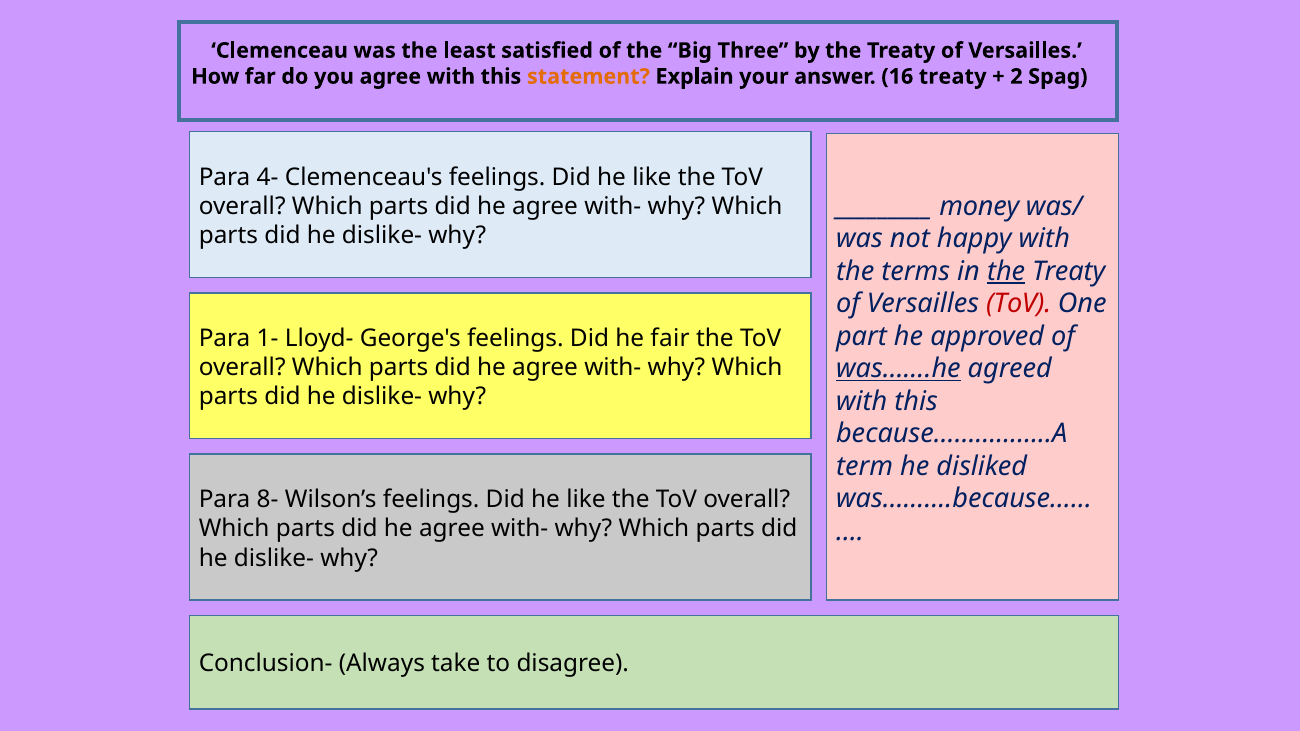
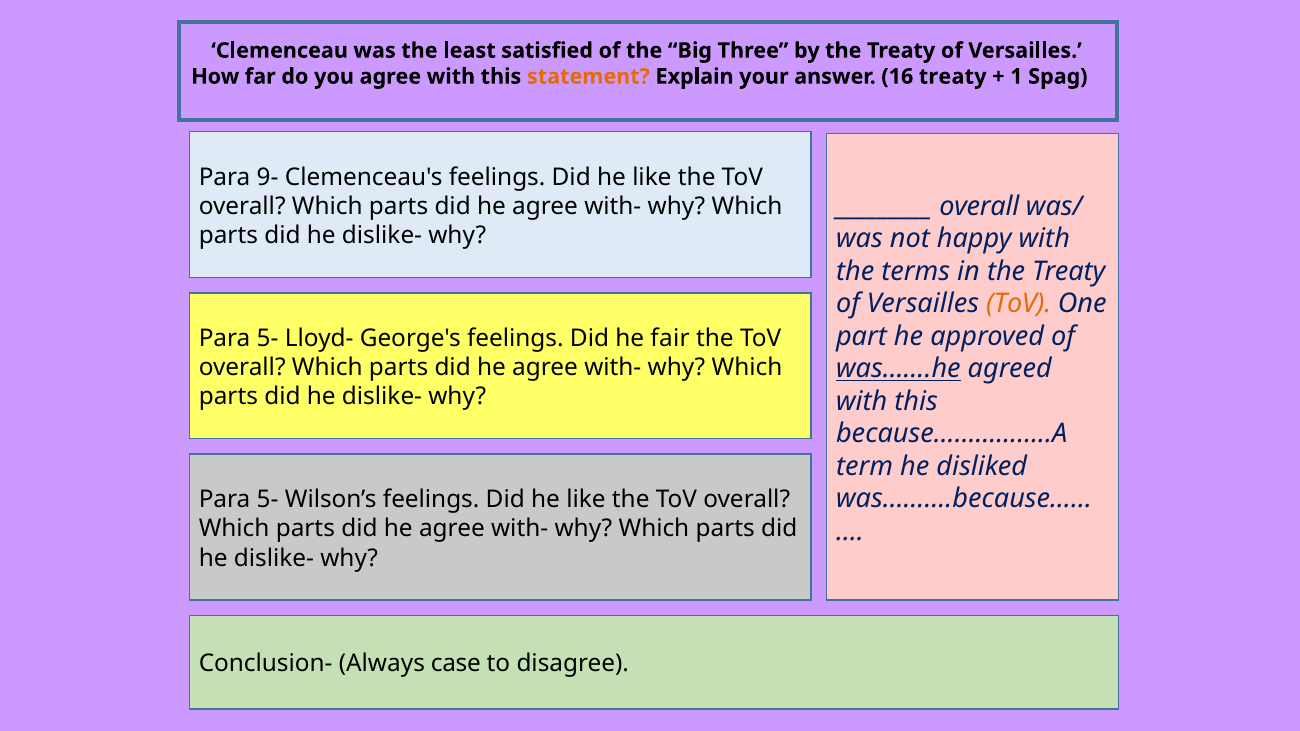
2: 2 -> 1
4-: 4- -> 9-
money at (979, 206): money -> overall
the at (1006, 271) underline: present -> none
ToV at (1019, 304) colour: red -> orange
1- at (268, 338): 1- -> 5-
8- at (268, 500): 8- -> 5-
take: take -> case
